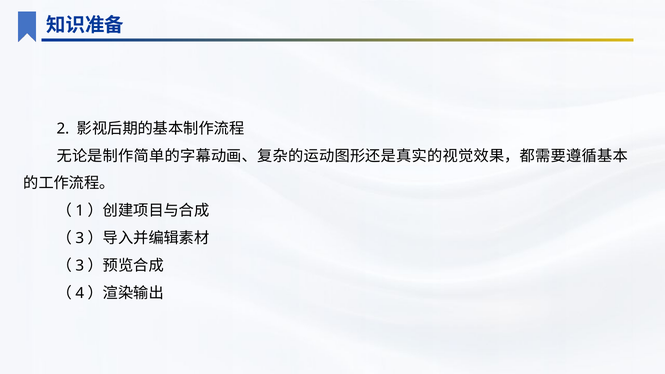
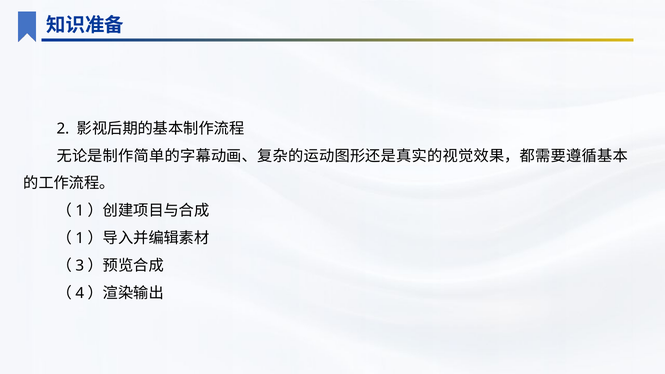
3 at (80, 238): 3 -> 1
